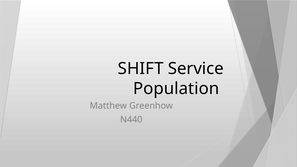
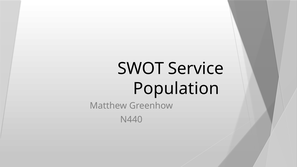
SHIFT: SHIFT -> SWOT
